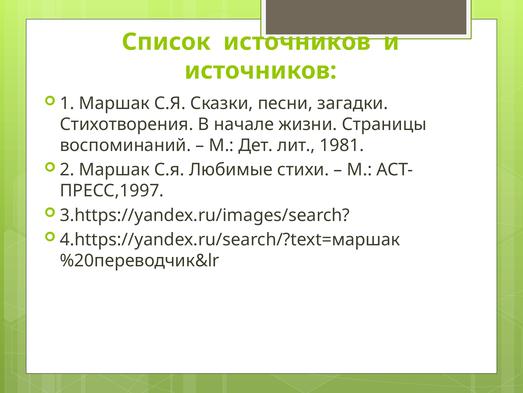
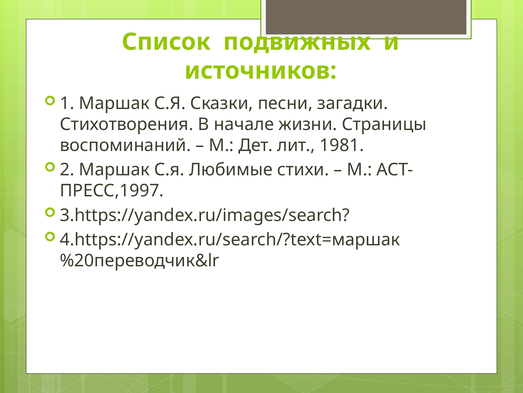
Список источников: источников -> подвижных
